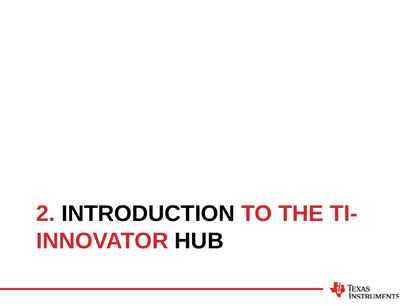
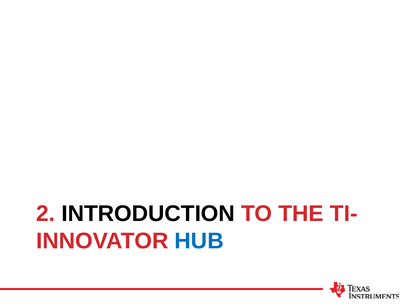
HUB colour: black -> blue
